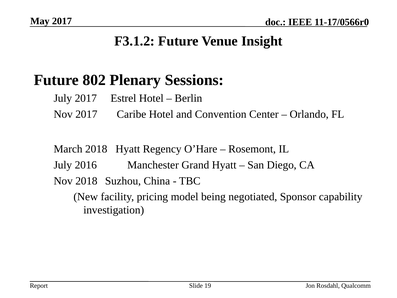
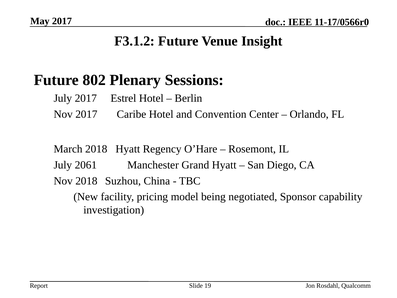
2016: 2016 -> 2061
